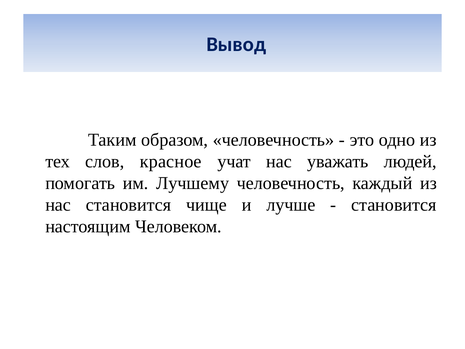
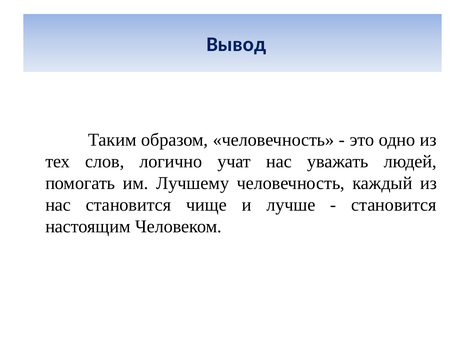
красное: красное -> логично
